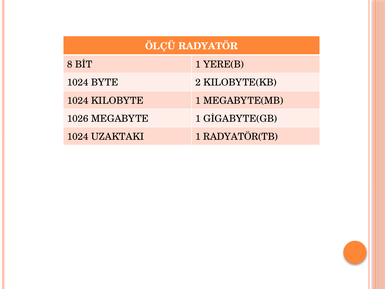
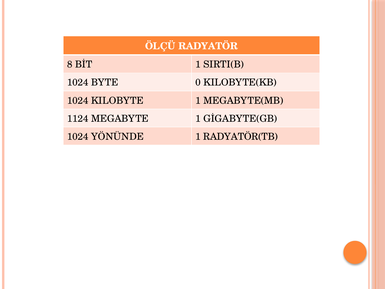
YERE(B: YERE(B -> SIRTI(B
2: 2 -> 0
1026: 1026 -> 1124
UZAKTAKI: UZAKTAKI -> YÖNÜNDE
